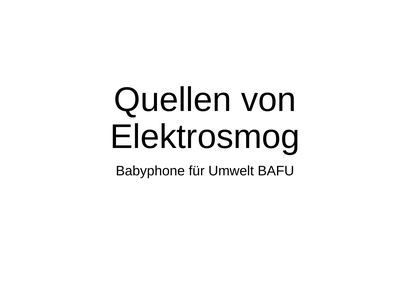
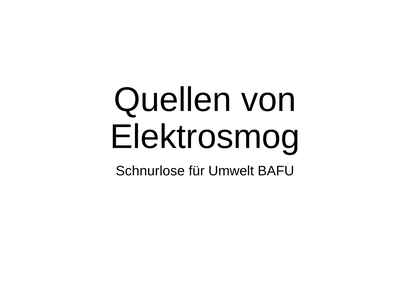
Babyphone: Babyphone -> Schnurlose
